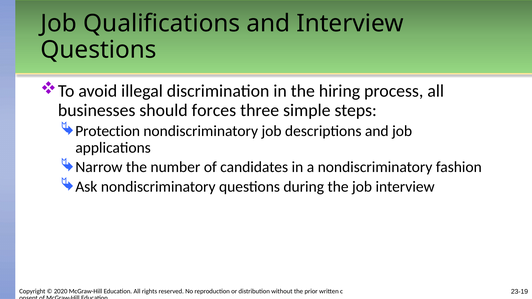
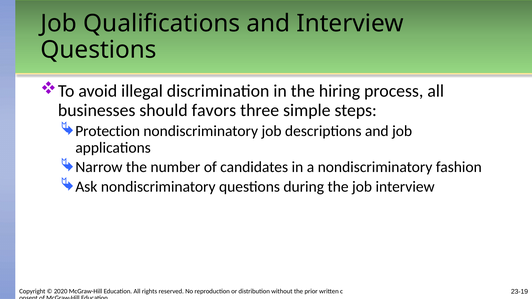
forces: forces -> favors
